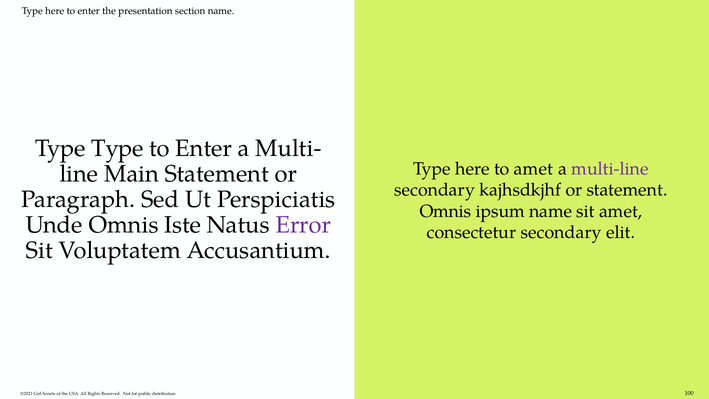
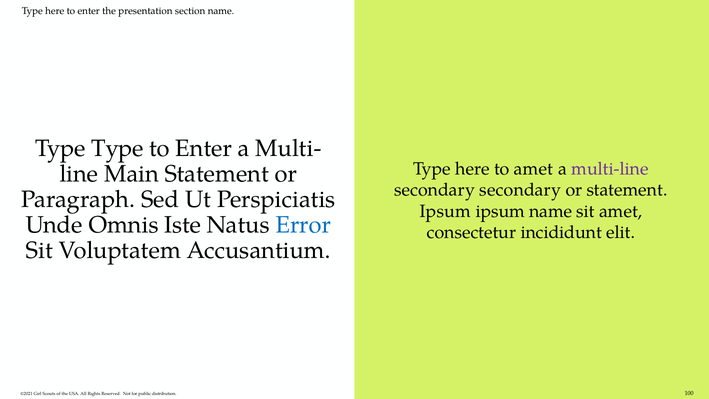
secondary kajhsdkjhf: kajhsdkjhf -> secondary
Omnis at (445, 211): Omnis -> Ipsum
Error colour: purple -> blue
consectetur secondary: secondary -> incididunt
